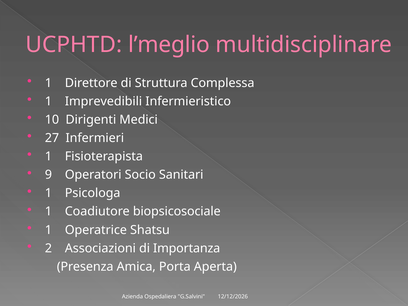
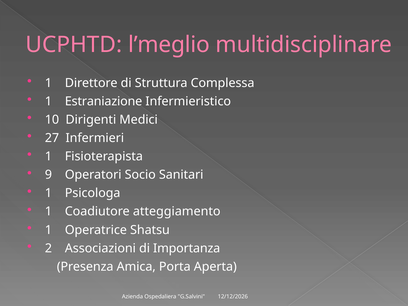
Imprevedibili: Imprevedibili -> Estraniazione
biopsicosociale: biopsicosociale -> atteggiamento
